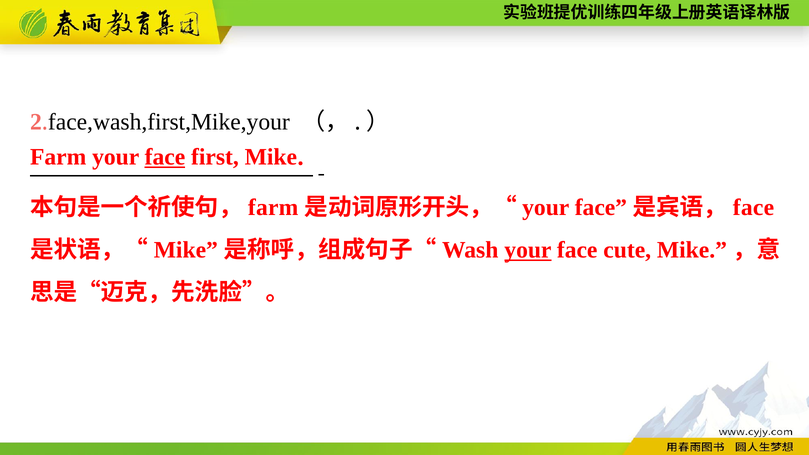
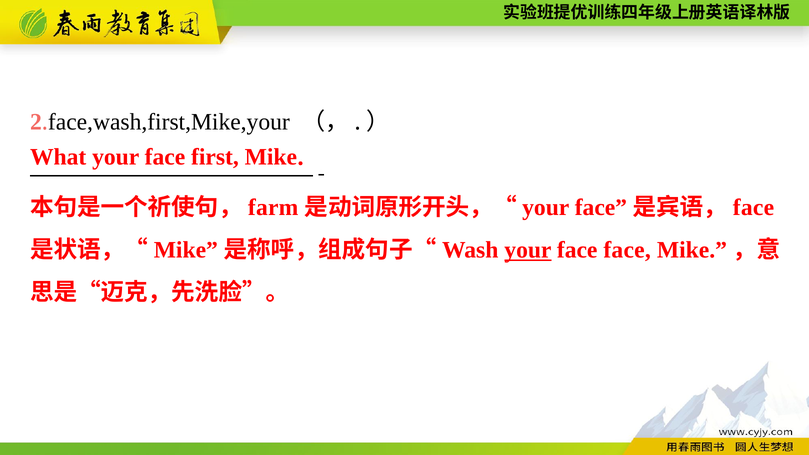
Farm at (58, 157): Farm -> What
face at (165, 157) underline: present -> none
face cute: cute -> face
